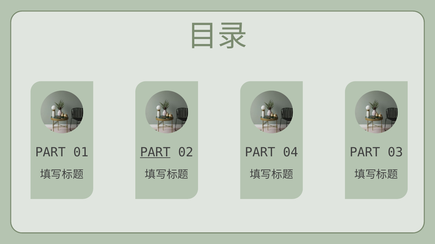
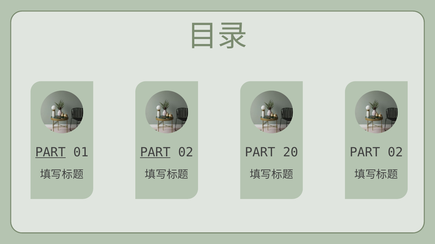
PART at (50, 153) underline: none -> present
04: 04 -> 20
03 at (395, 153): 03 -> 02
